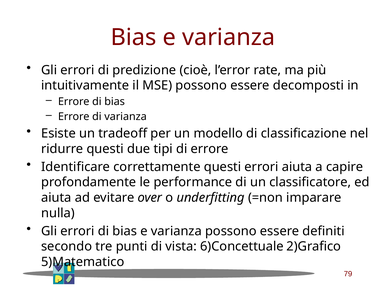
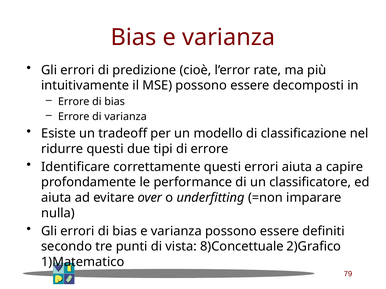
6)Concettuale: 6)Concettuale -> 8)Concettuale
5)Matematico: 5)Matematico -> 1)Matematico
